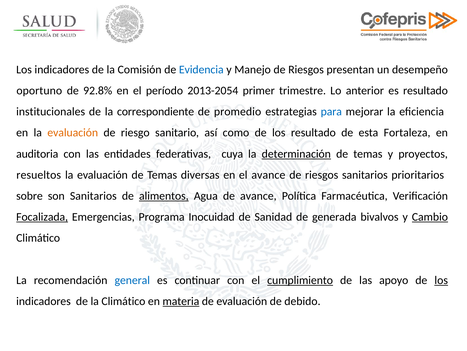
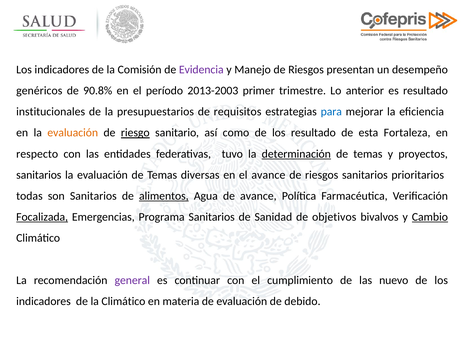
Evidencia colour: blue -> purple
oportuno: oportuno -> genéricos
92.8%: 92.8% -> 90.8%
2013-2054: 2013-2054 -> 2013-2003
correspondiente: correspondiente -> presupuestarios
promedio: promedio -> requisitos
riesgo underline: none -> present
auditoria: auditoria -> respecto
cuya: cuya -> tuvo
resueltos at (39, 175): resueltos -> sanitarios
sobre: sobre -> todas
Programa Inocuidad: Inocuidad -> Sanitarios
generada: generada -> objetivos
general colour: blue -> purple
cumplimiento underline: present -> none
apoyo: apoyo -> nuevo
los at (441, 280) underline: present -> none
materia underline: present -> none
